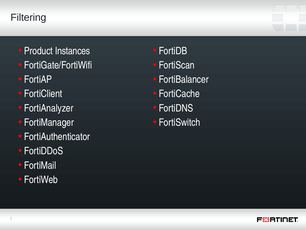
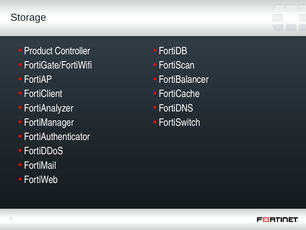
Filtering: Filtering -> Storage
Instances: Instances -> Controller
